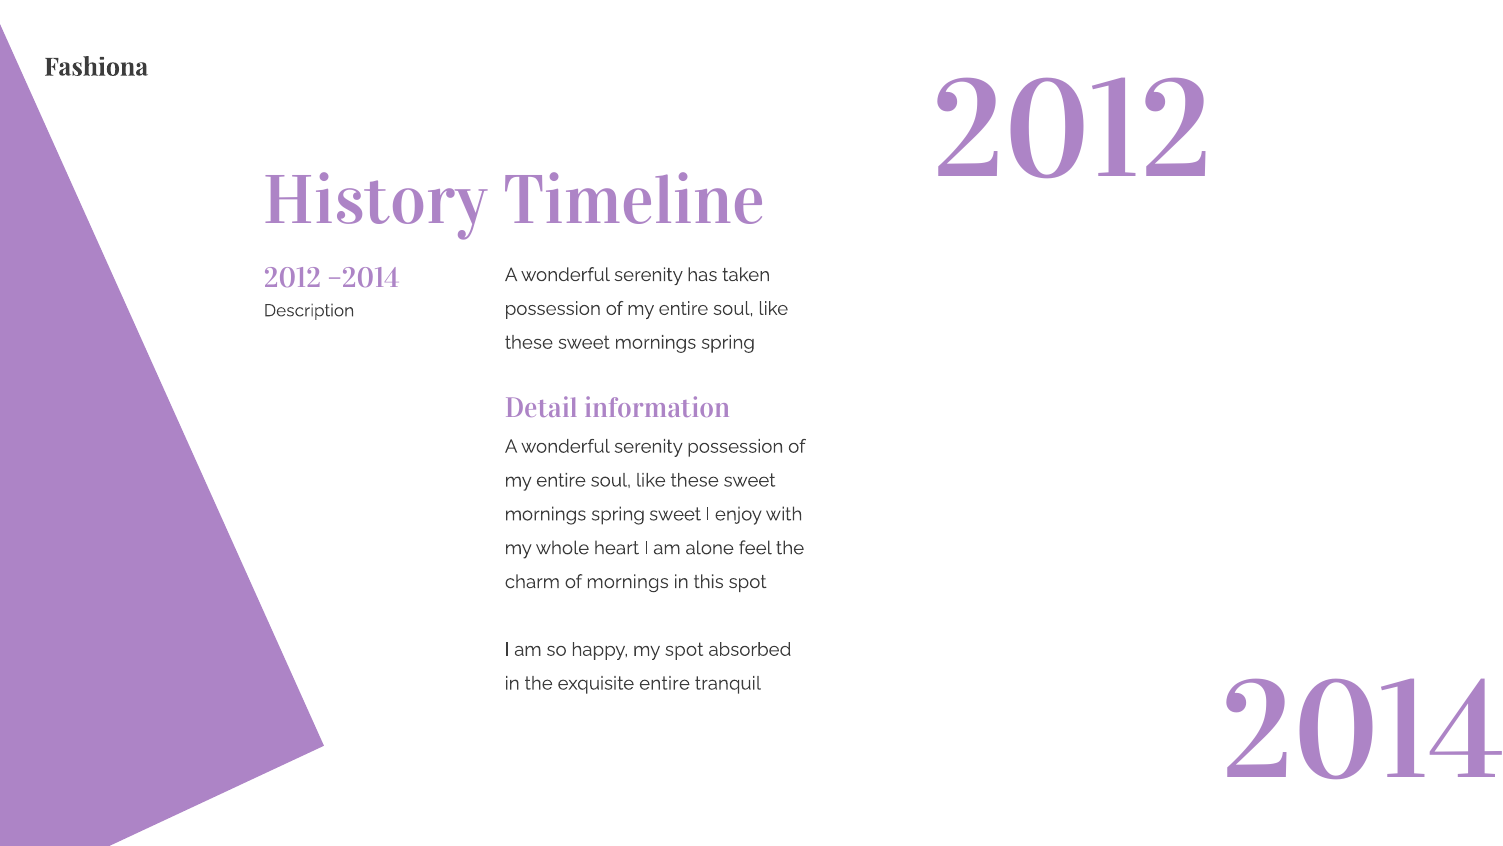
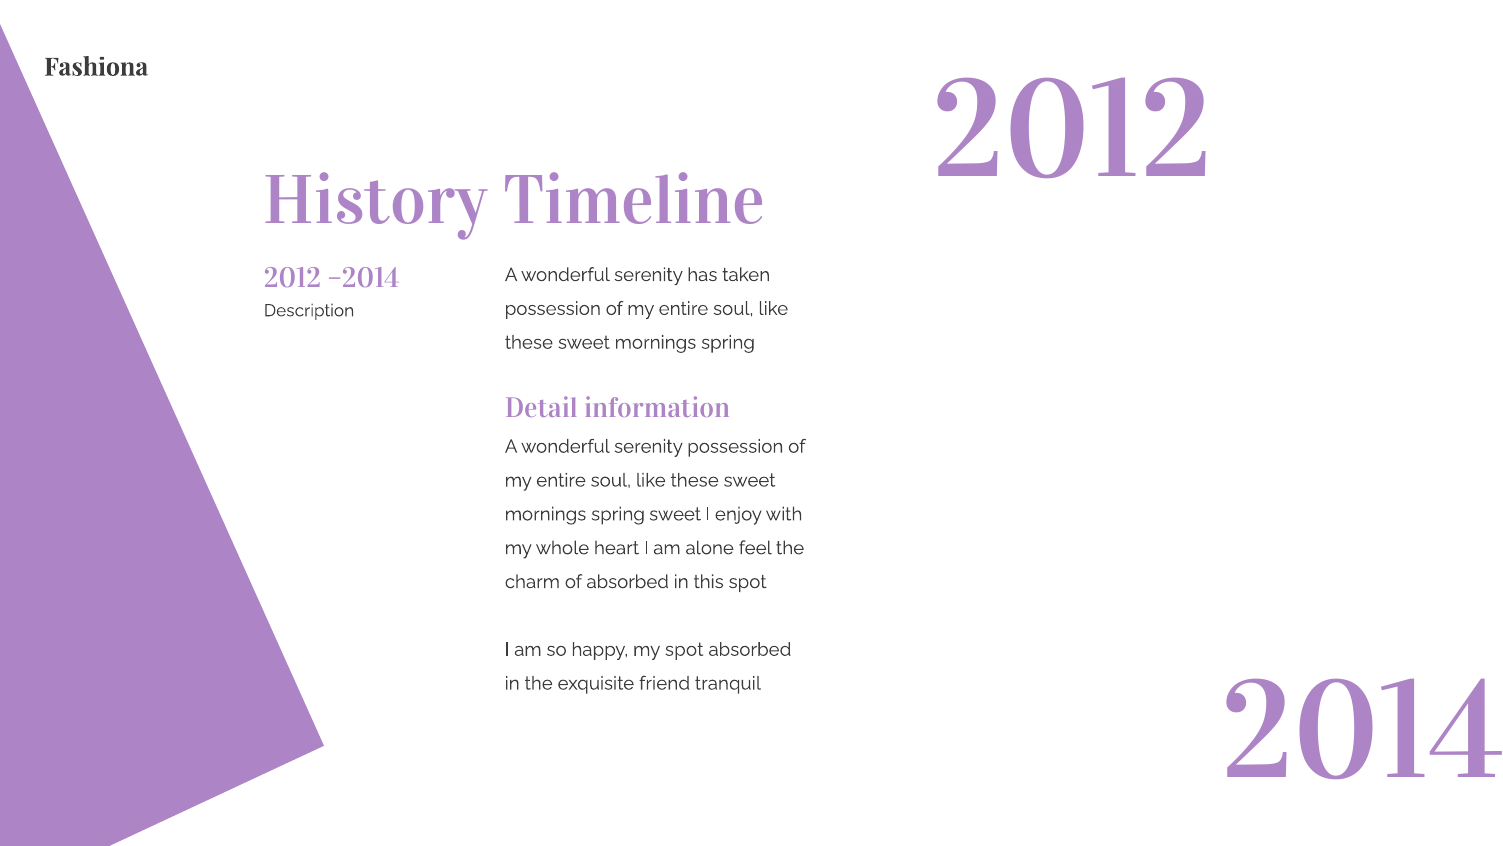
of mornings: mornings -> absorbed
exquisite entire: entire -> friend
